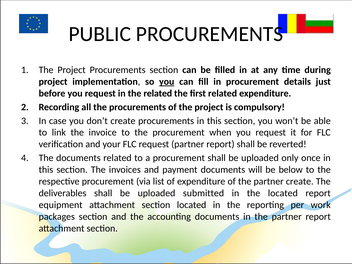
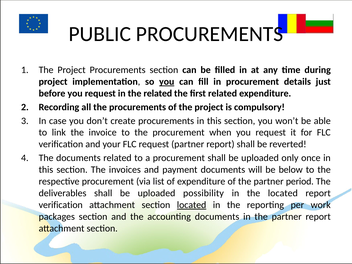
partner create: create -> period
submitted: submitted -> possibility
equipment at (61, 205): equipment -> verification
located at (192, 205) underline: none -> present
